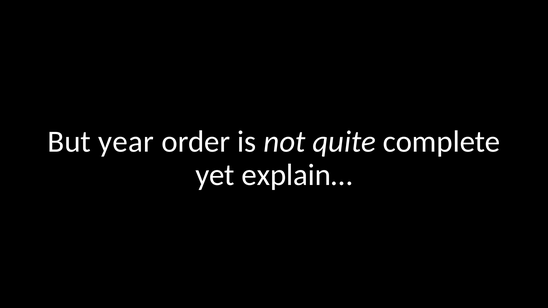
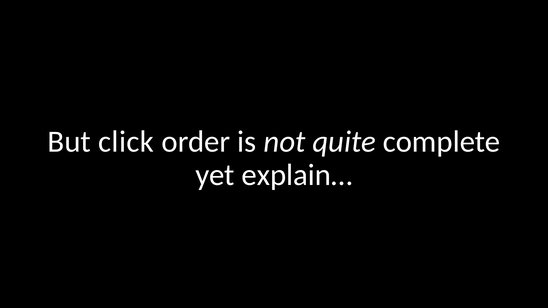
year: year -> click
